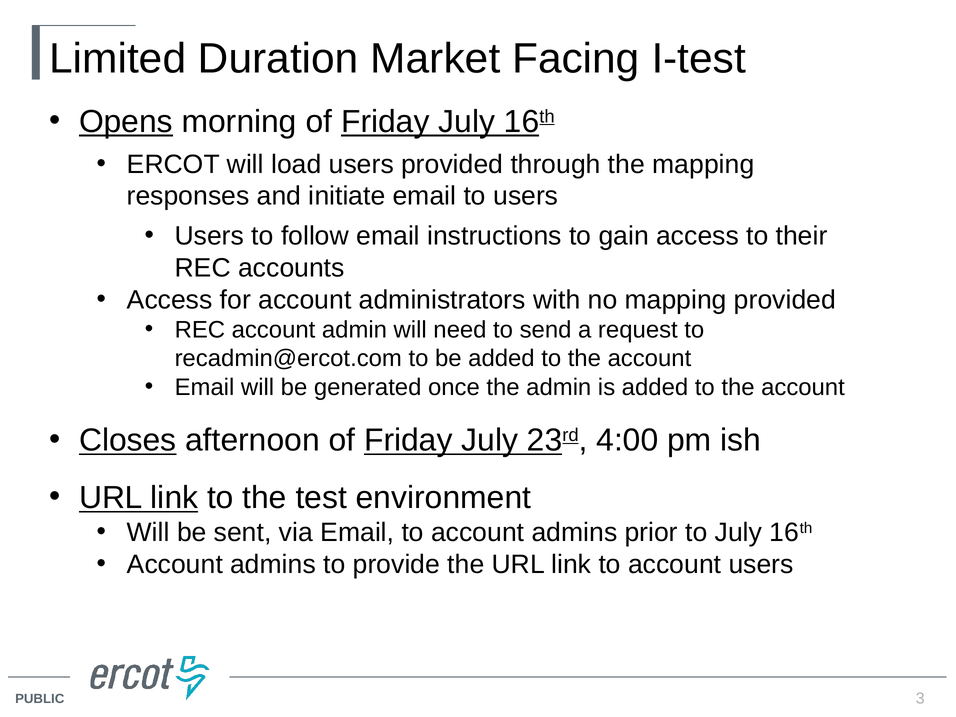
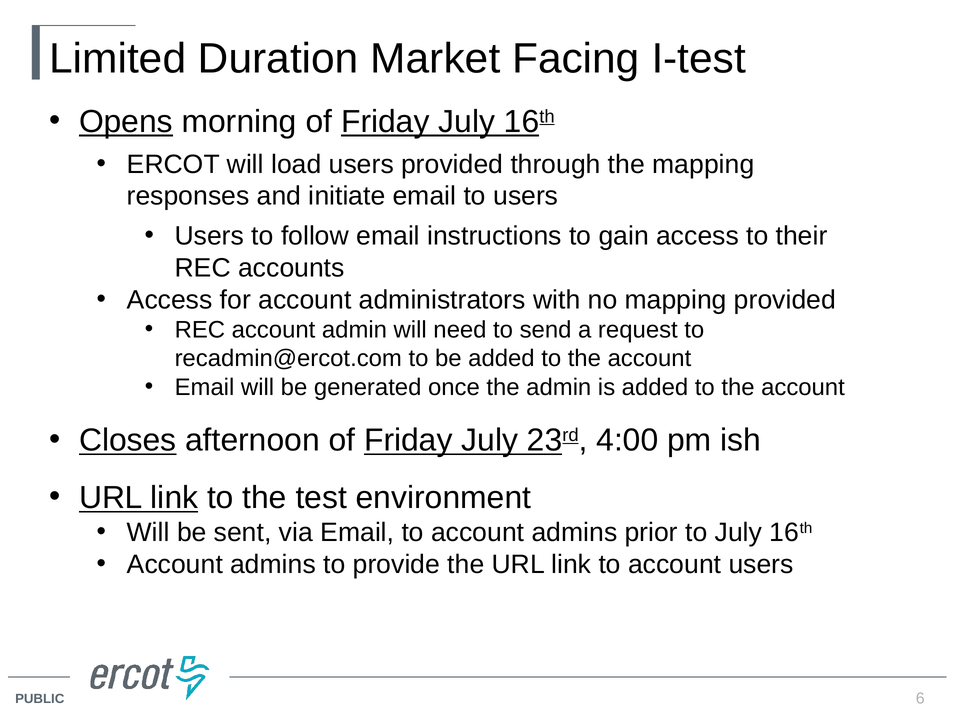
3: 3 -> 6
